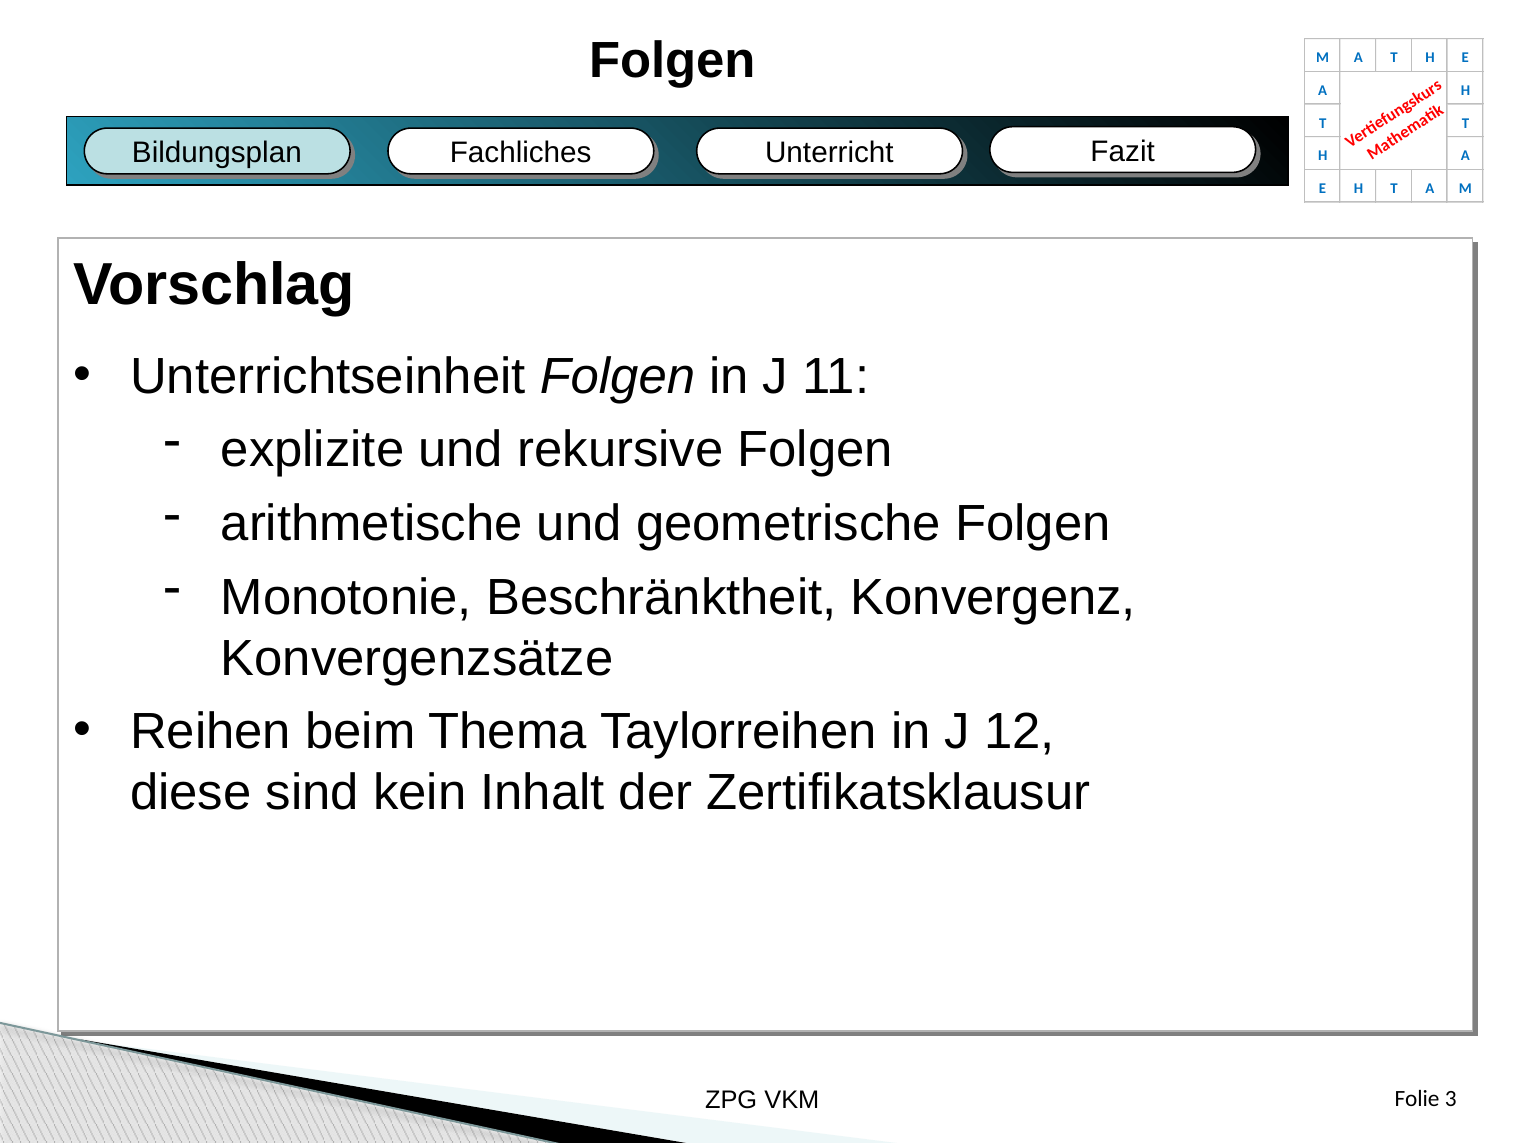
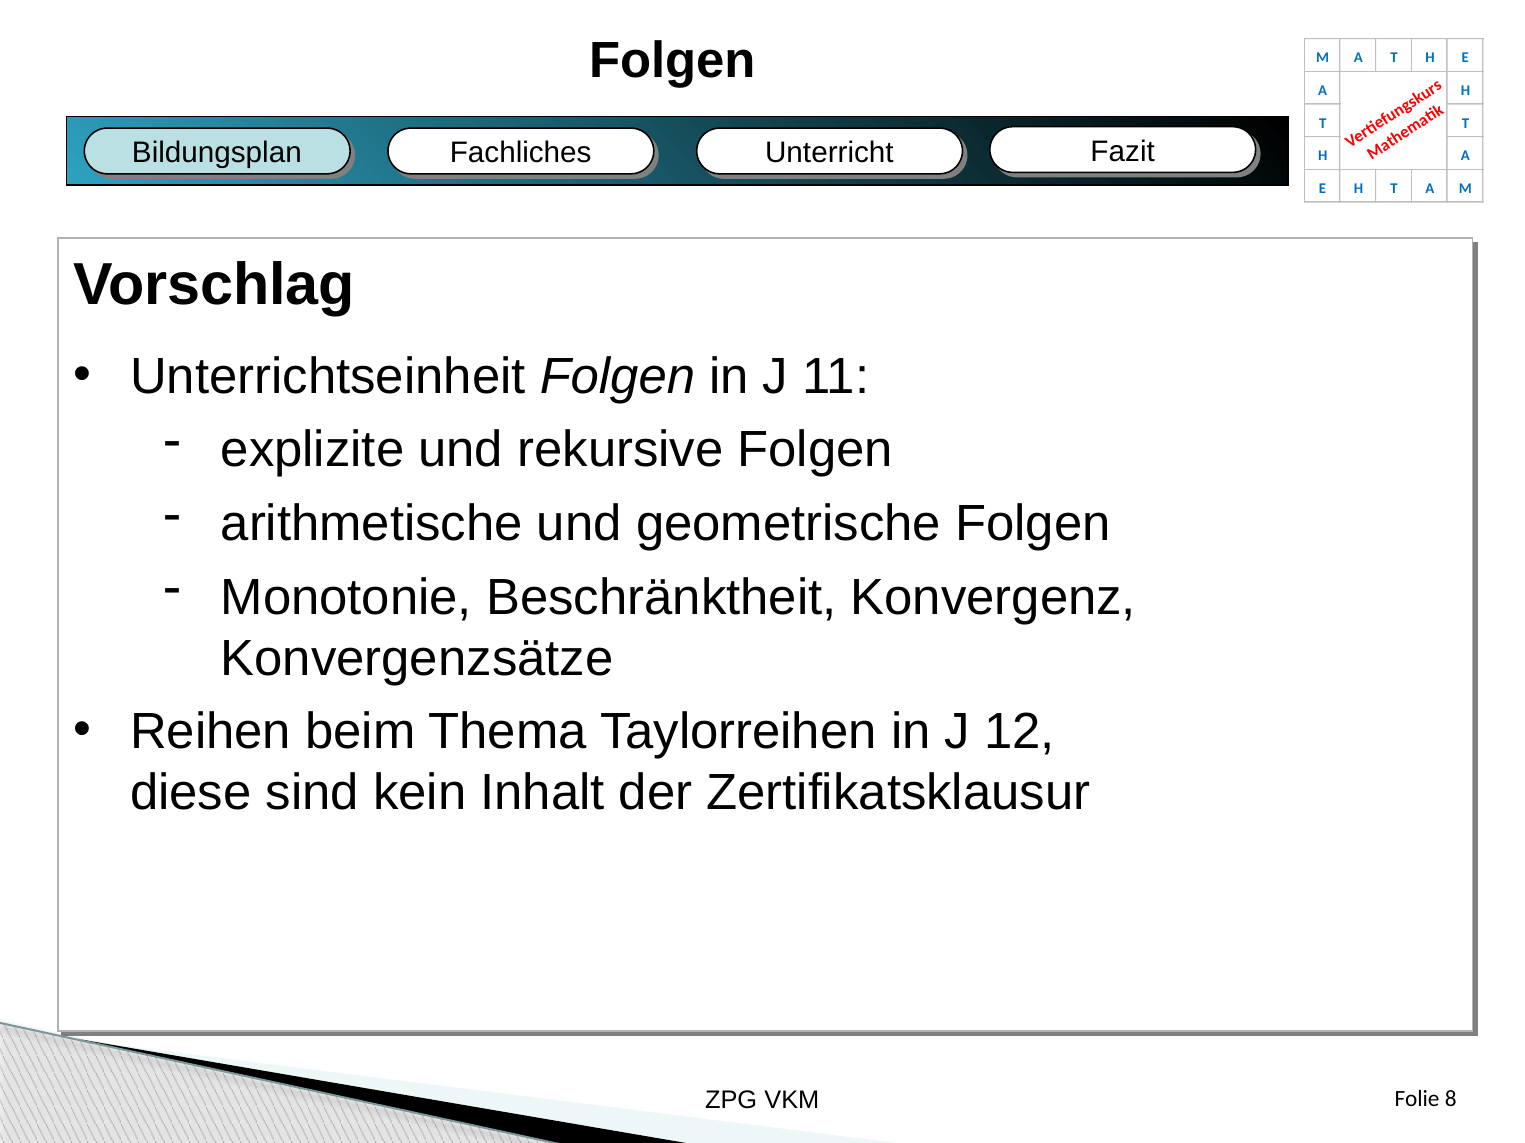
3: 3 -> 8
